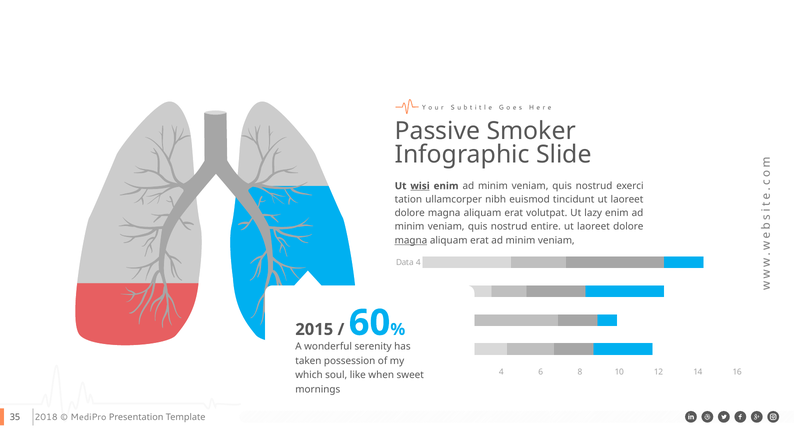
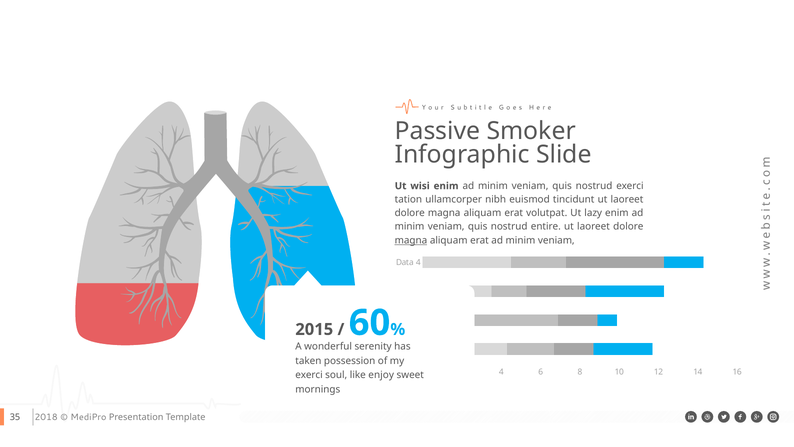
wisi underline: present -> none
which at (309, 375): which -> exerci
when: when -> enjoy
